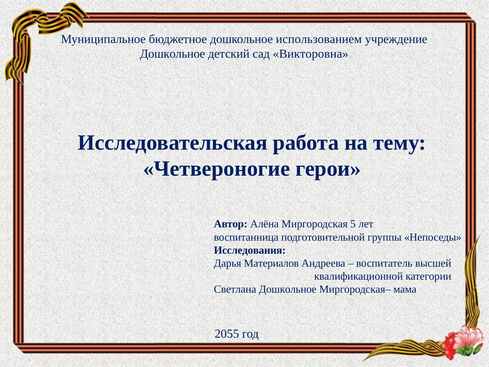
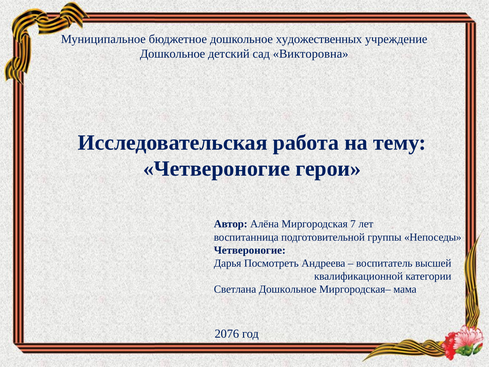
использованием: использованием -> художественных
5: 5 -> 7
Исследования at (250, 250): Исследования -> Четвероногие
Материалов: Материалов -> Посмотреть
2055: 2055 -> 2076
